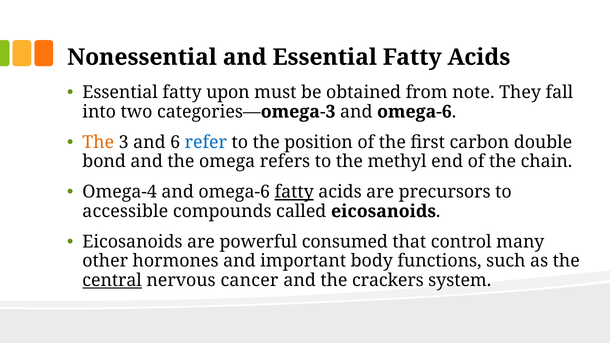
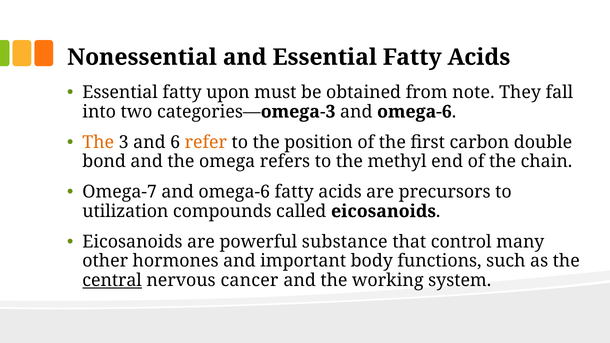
refer colour: blue -> orange
Omega-4: Omega-4 -> Omega-7
fatty at (294, 192) underline: present -> none
accessible: accessible -> utilization
consumed: consumed -> substance
crackers: crackers -> working
